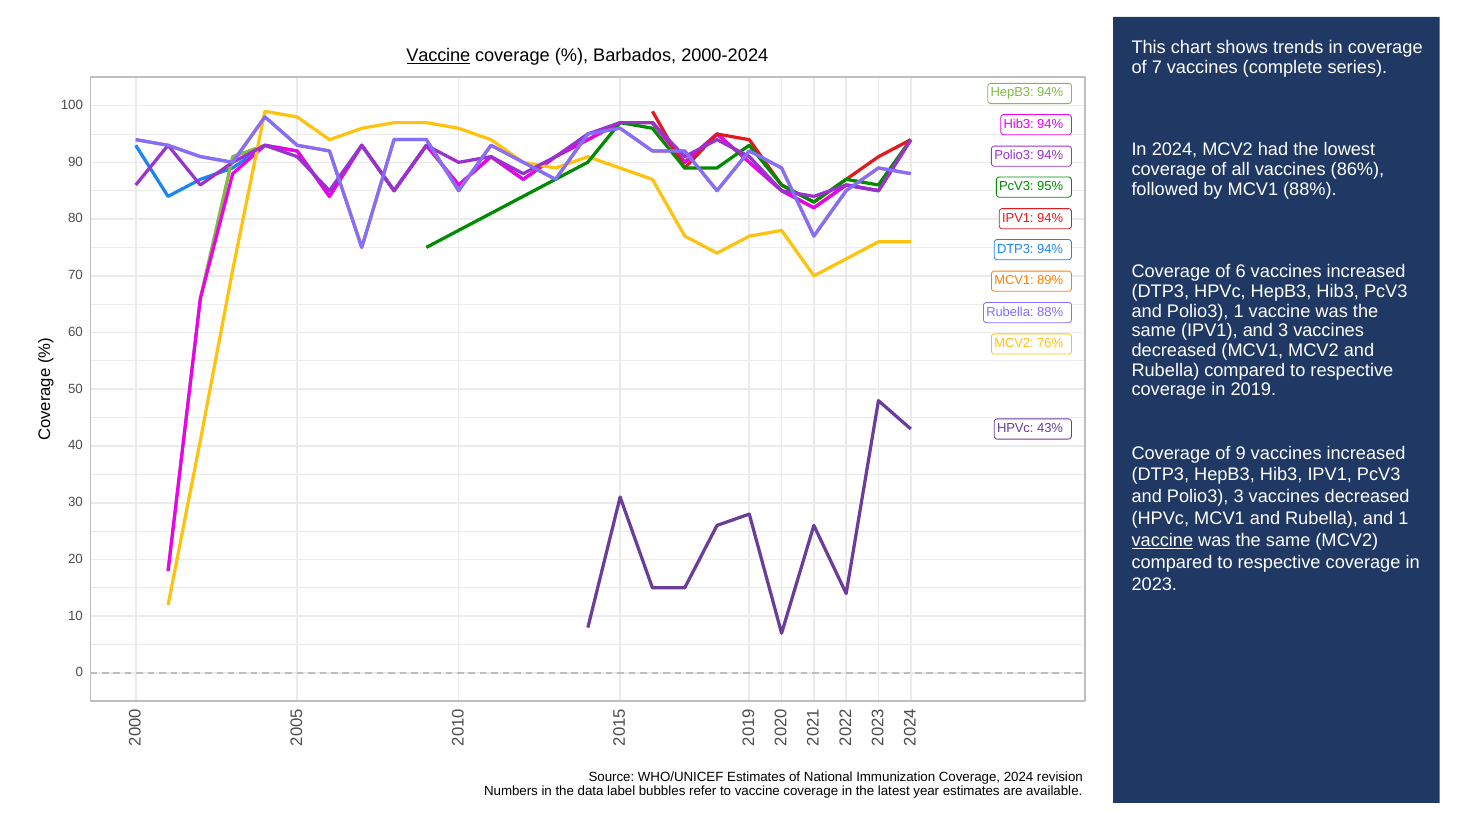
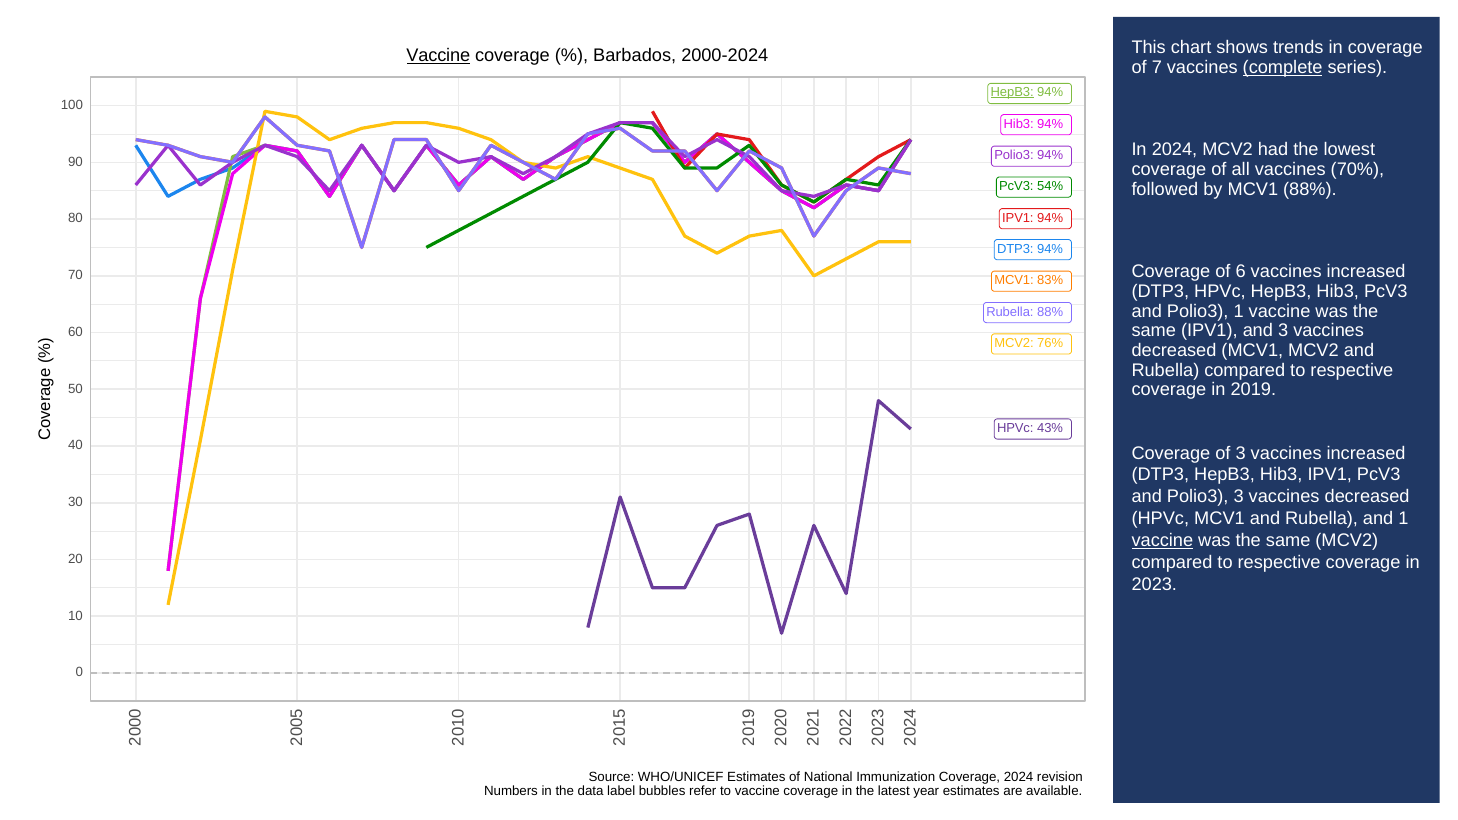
complete underline: none -> present
HepB3 at (1012, 92) underline: none -> present
86%: 86% -> 70%
95%: 95% -> 54%
89%: 89% -> 83%
of 9: 9 -> 3
